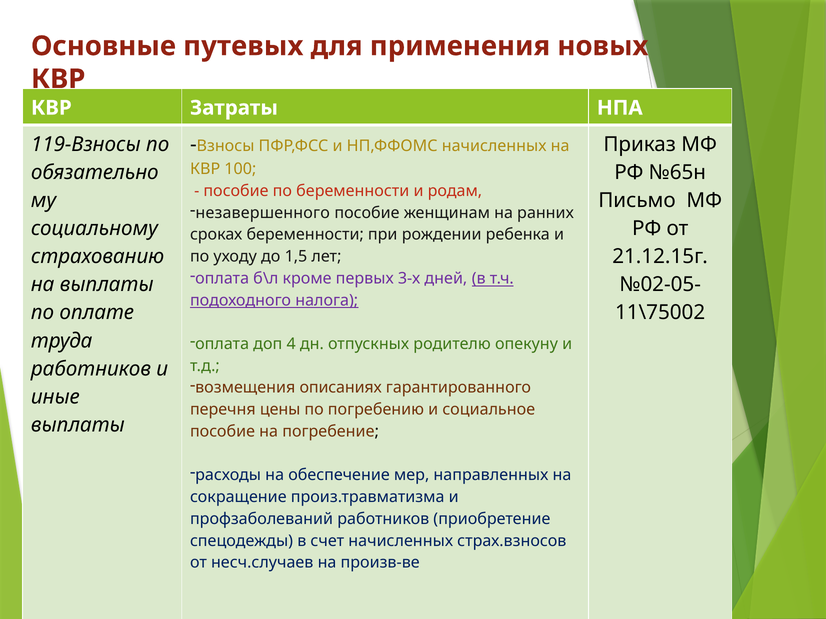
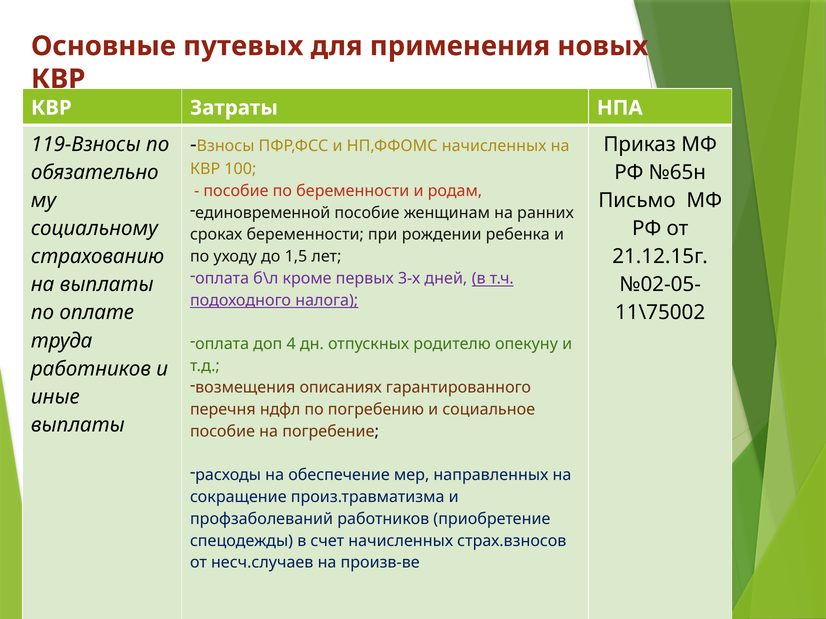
незавершенного: незавершенного -> единовременной
цены: цены -> ндфл
